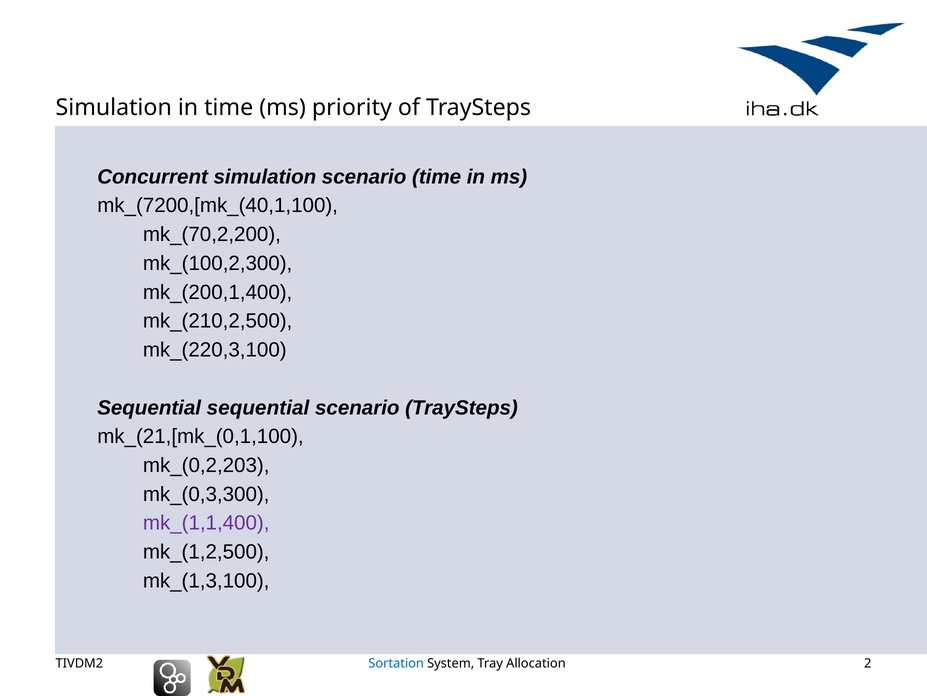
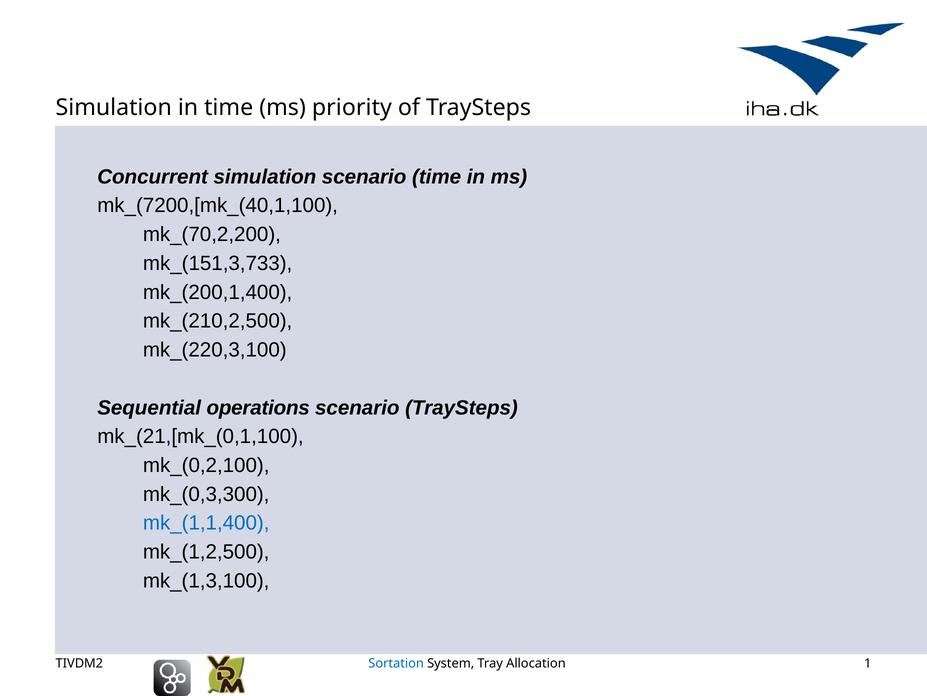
mk_(100,2,300: mk_(100,2,300 -> mk_(151,3,733
Sequential sequential: sequential -> operations
mk_(0,2,203: mk_(0,2,203 -> mk_(0,2,100
mk_(1,1,400 colour: purple -> blue
2: 2 -> 1
